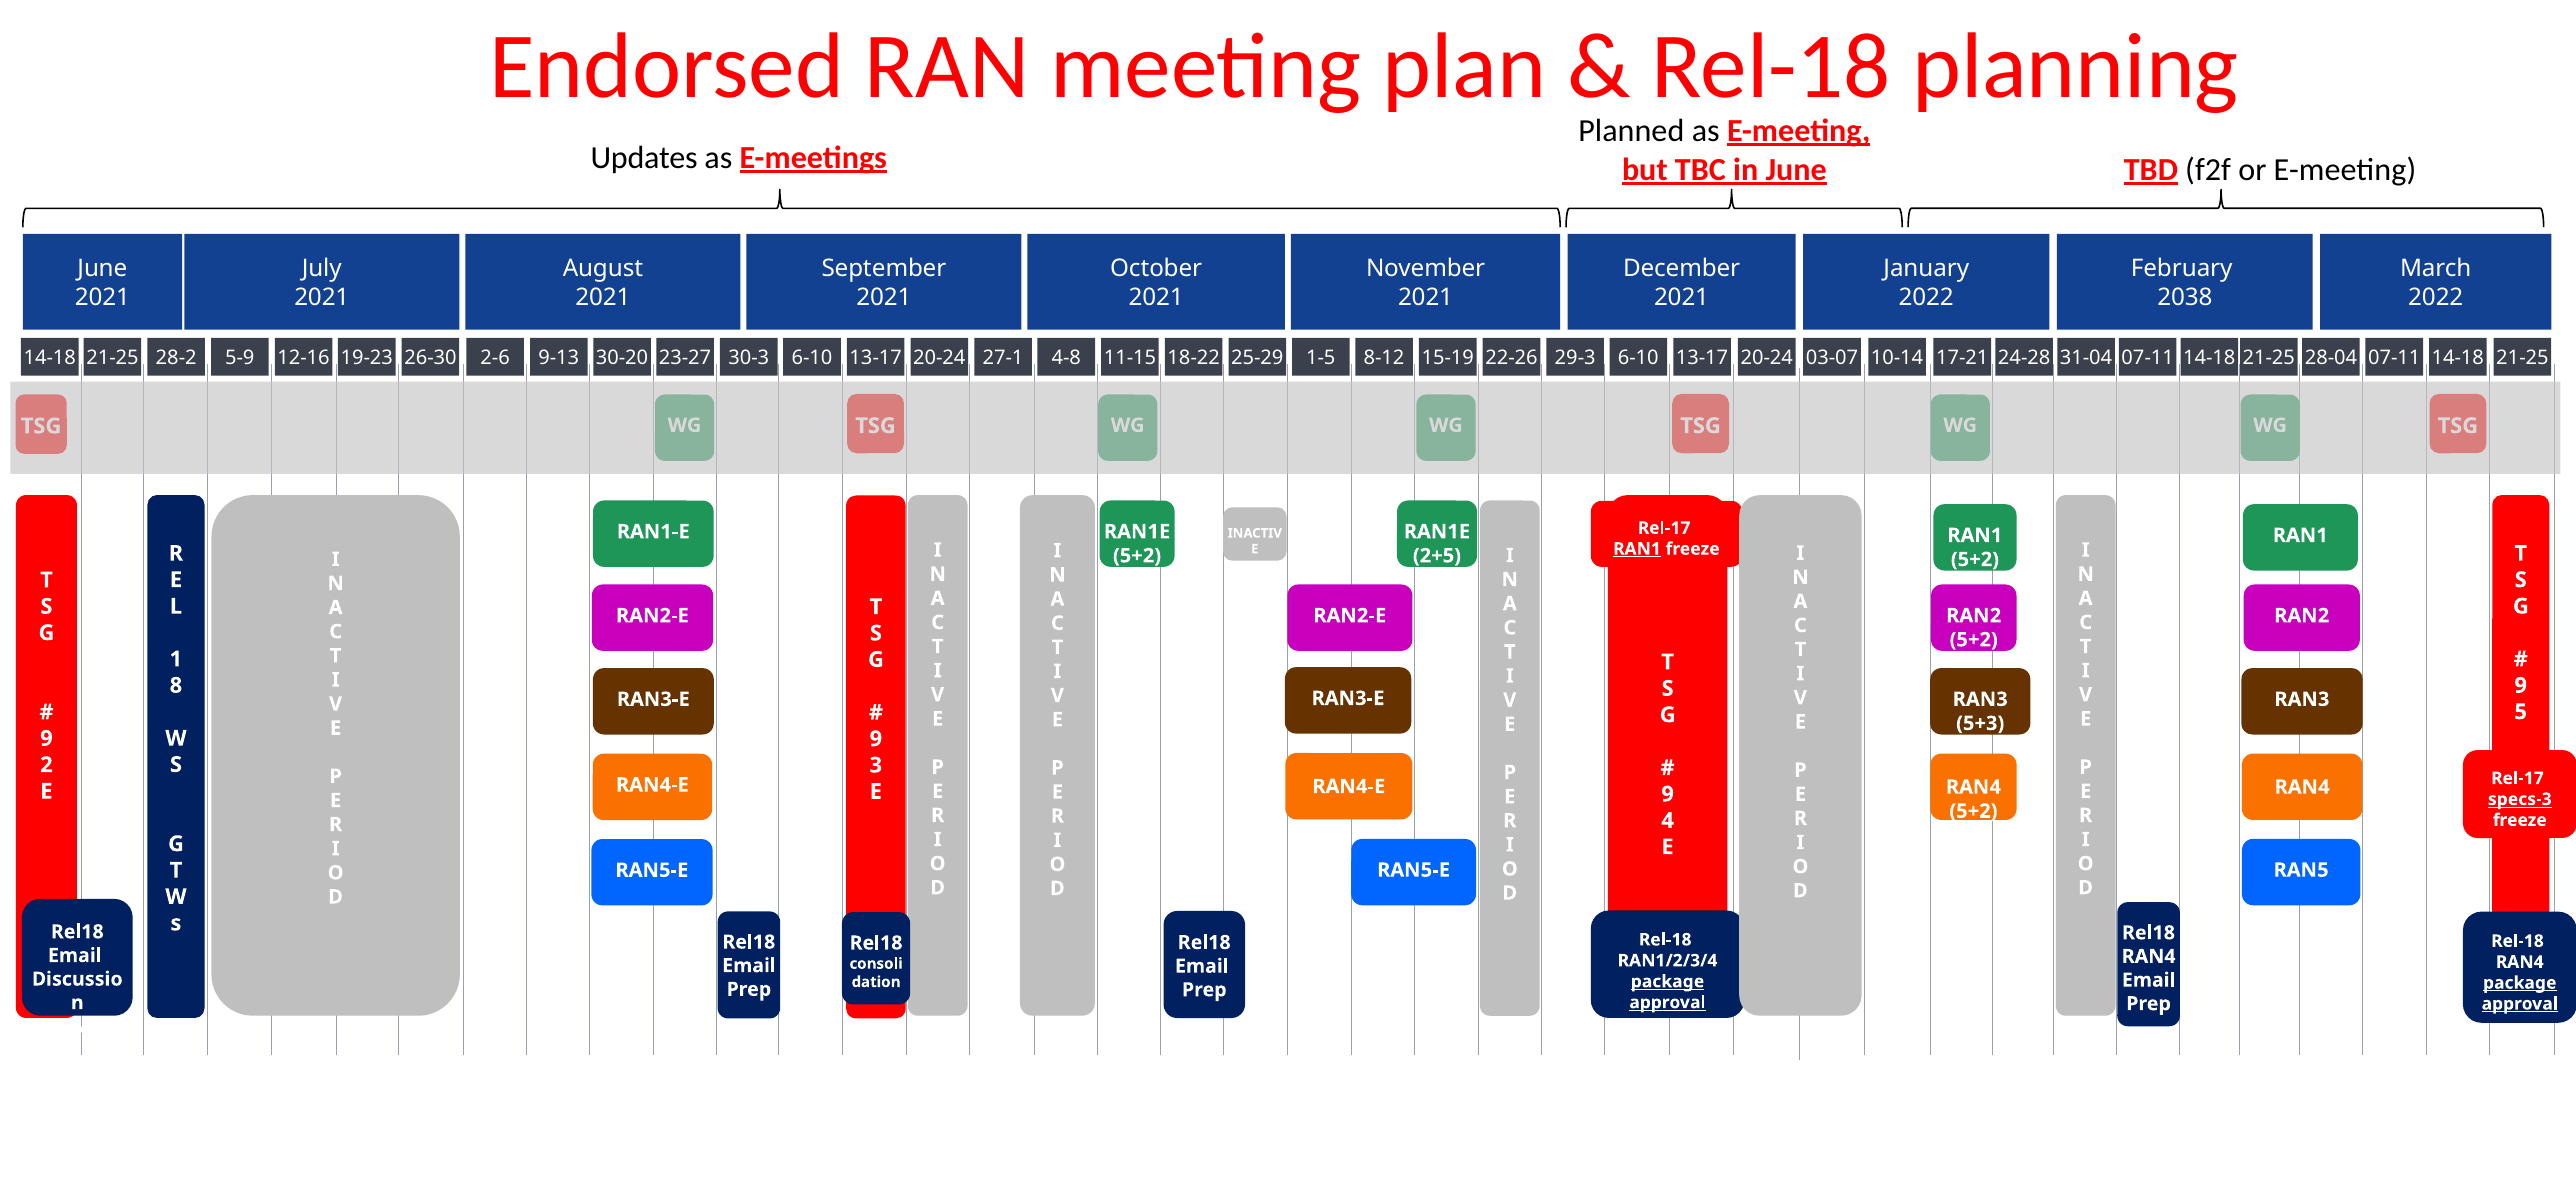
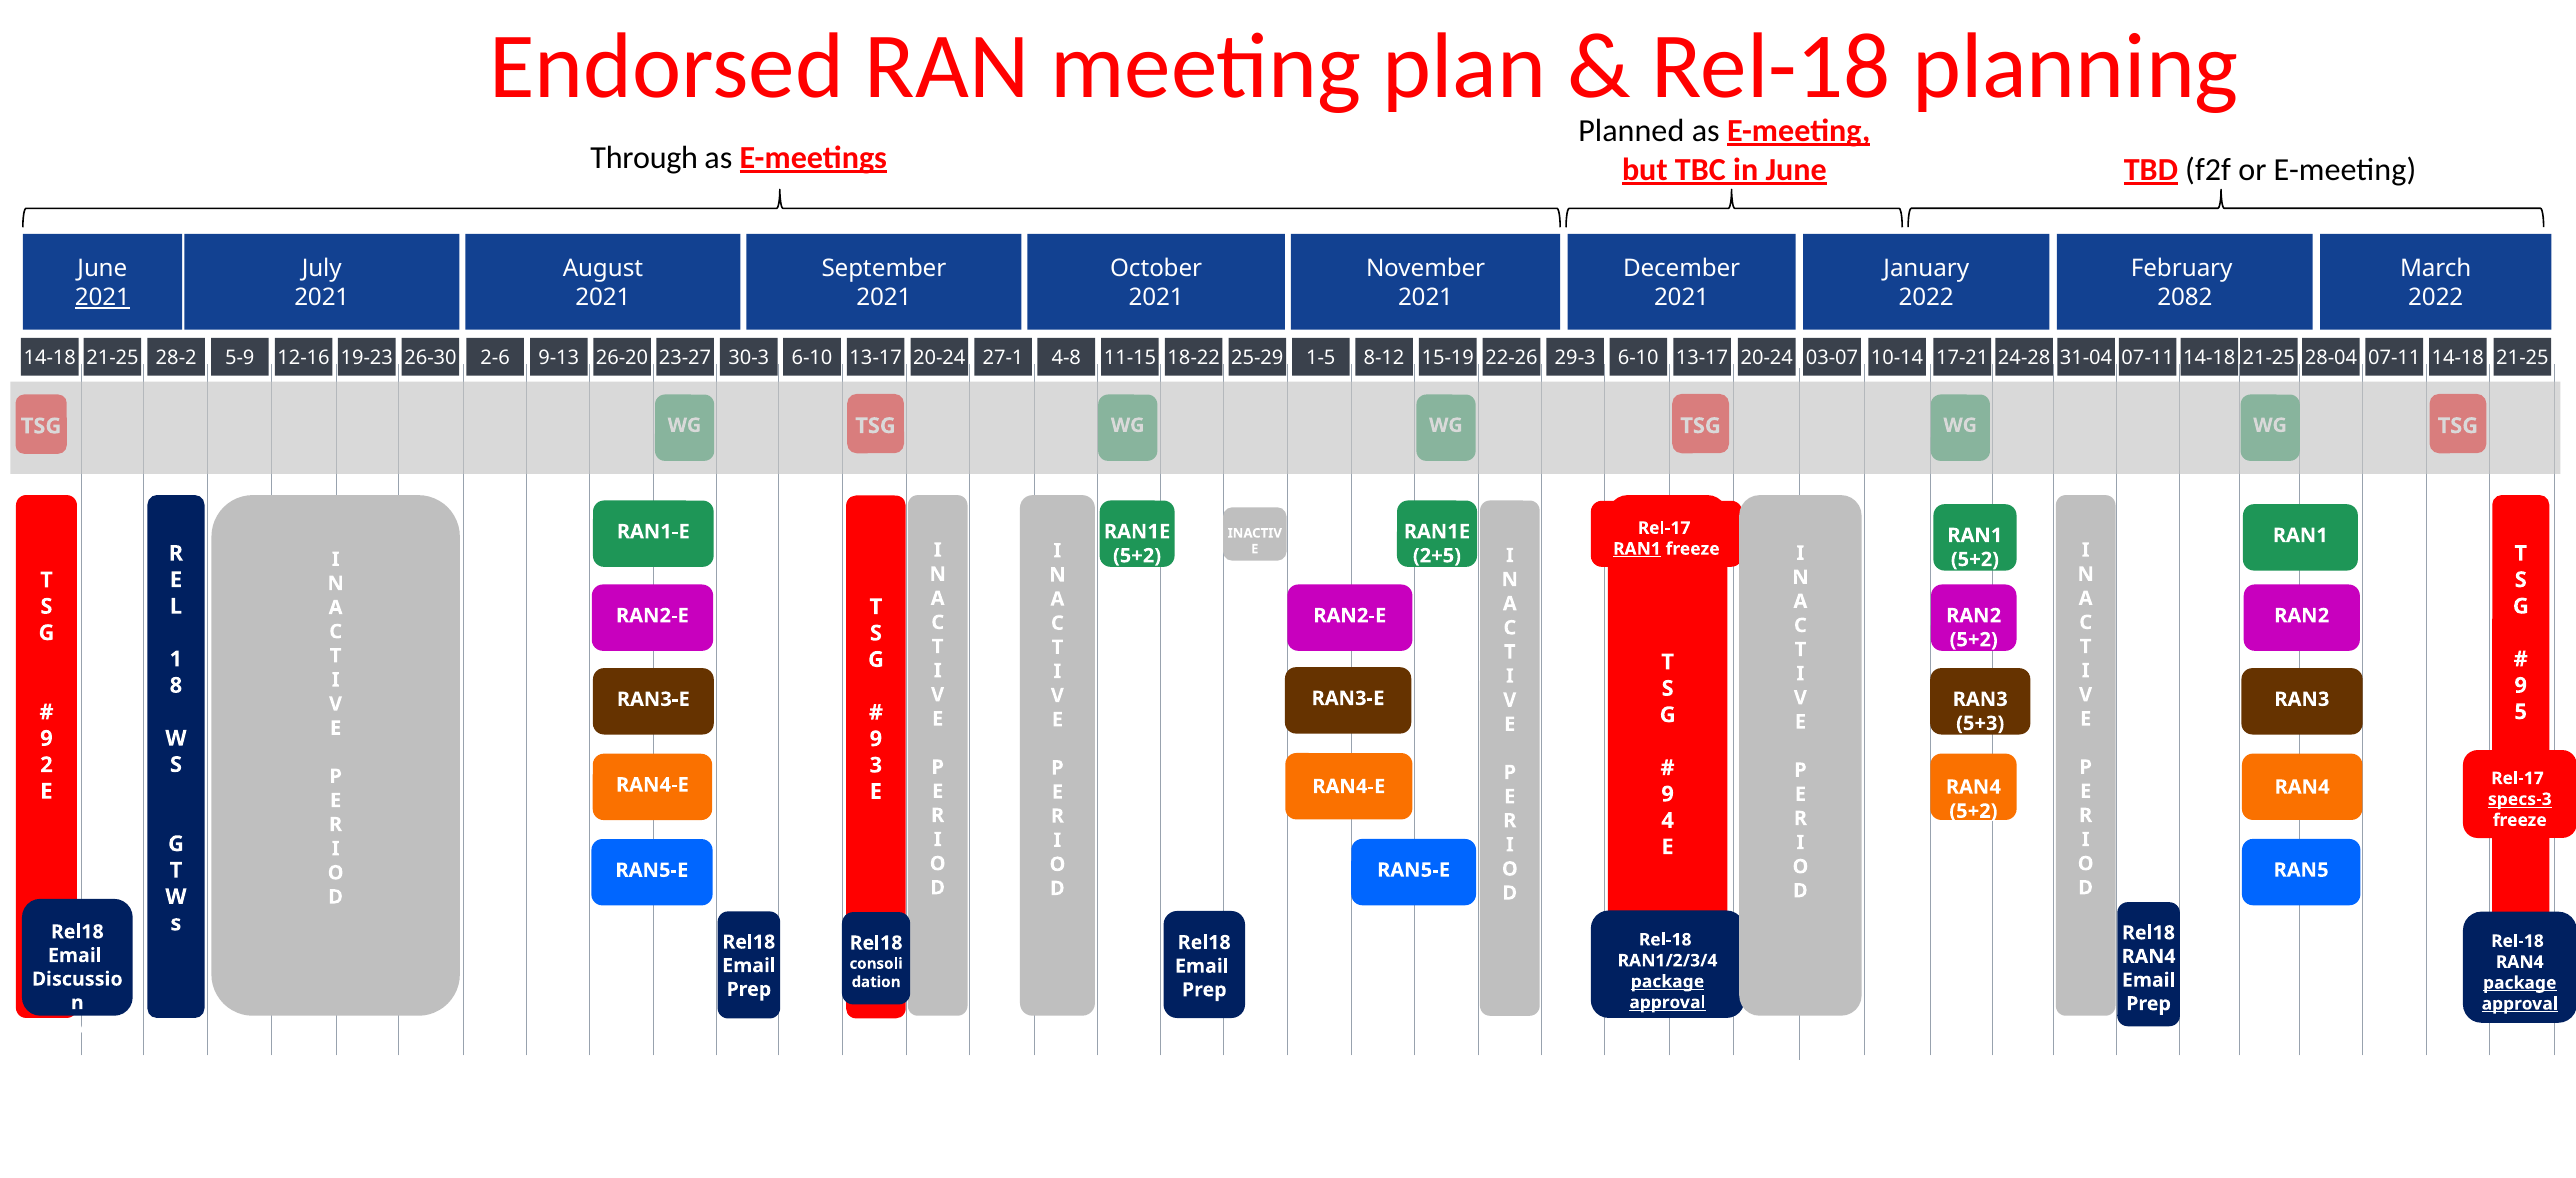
Updates: Updates -> Through
2021 at (102, 298) underline: none -> present
2038: 2038 -> 2082
30-20: 30-20 -> 26-20
